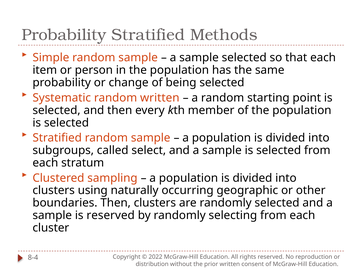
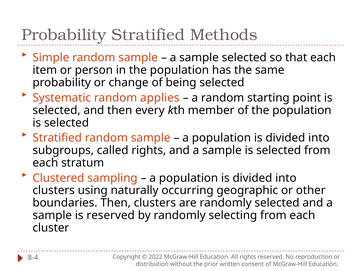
random written: written -> applies
called select: select -> rights
